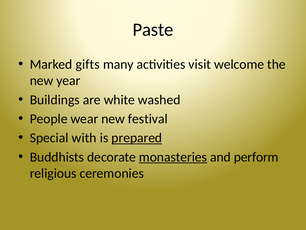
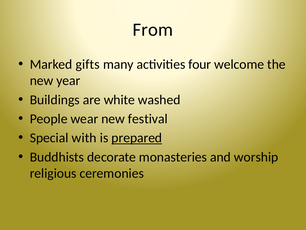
Paste: Paste -> From
visit: visit -> four
monasteries underline: present -> none
perform: perform -> worship
